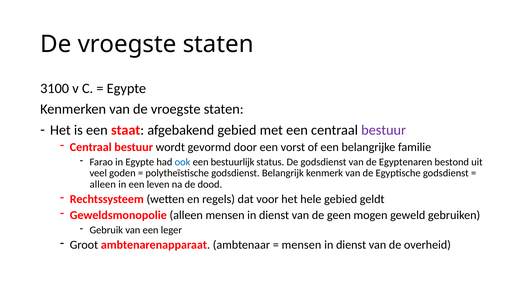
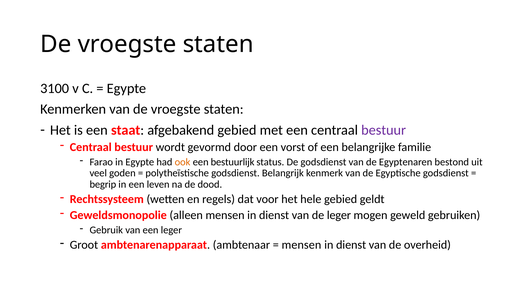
ook colour: blue -> orange
alleen at (103, 185): alleen -> begrip
de geen: geen -> leger
